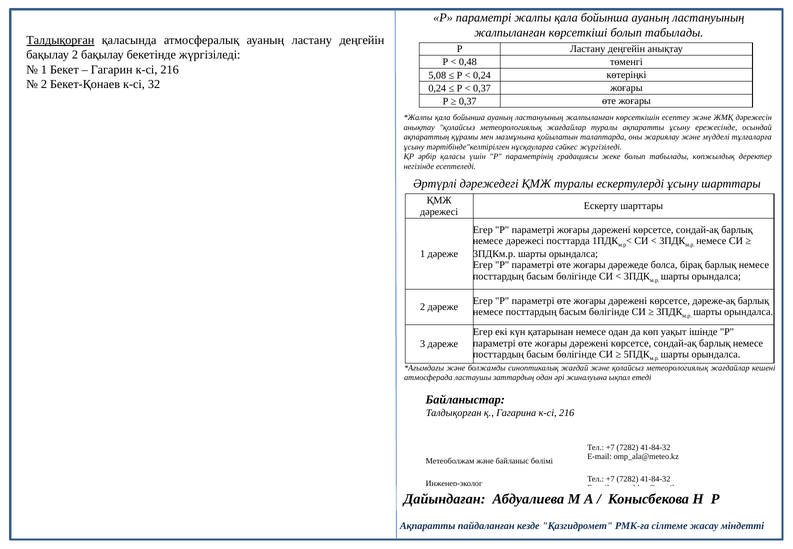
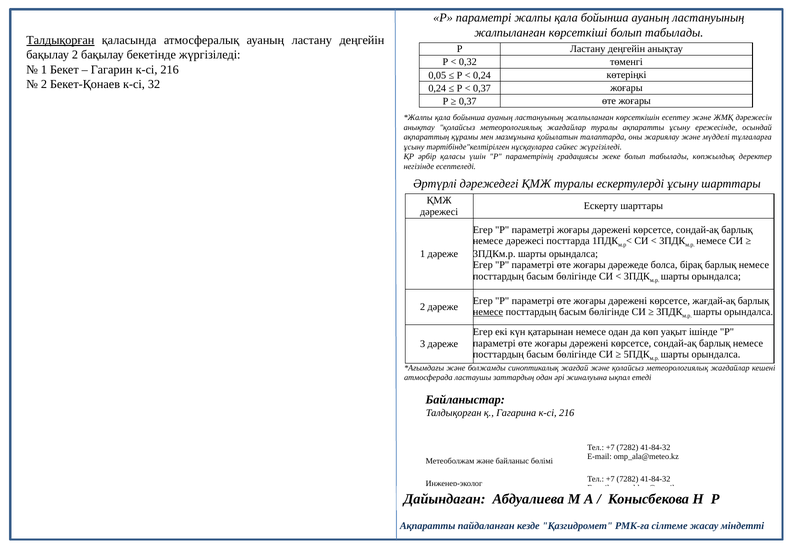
0,48: 0,48 -> 0,32
5,08: 5,08 -> 0,05
дәреже-ақ: дәреже-ақ -> жағдай-ақ
немесе at (488, 312) underline: none -> present
